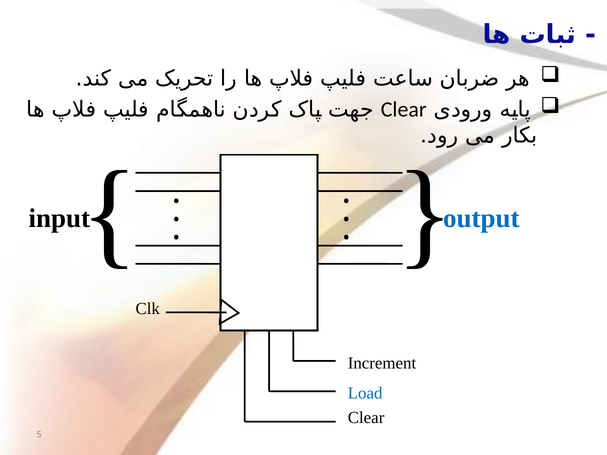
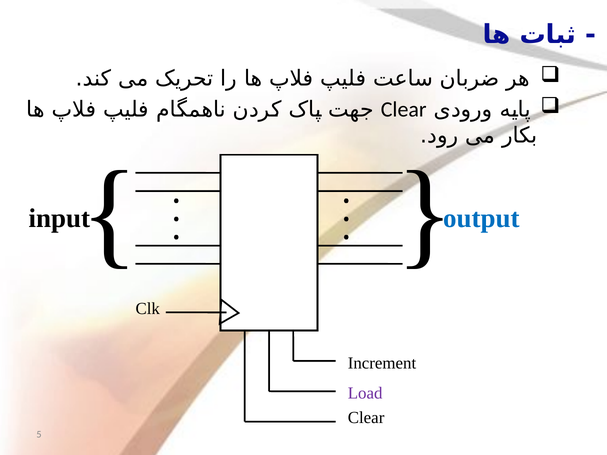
Load colour: blue -> purple
